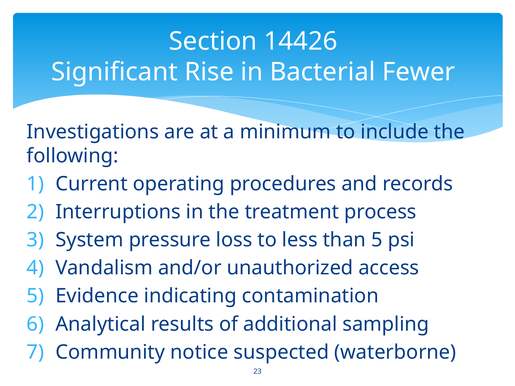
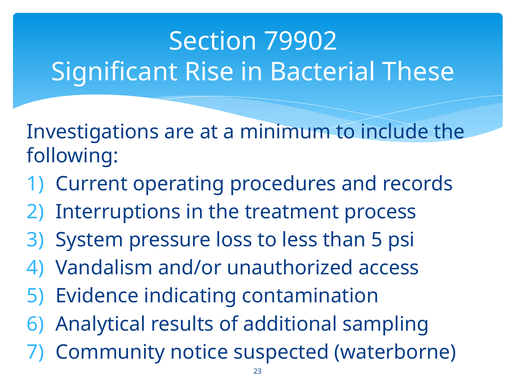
14426: 14426 -> 79902
Fewer: Fewer -> These
